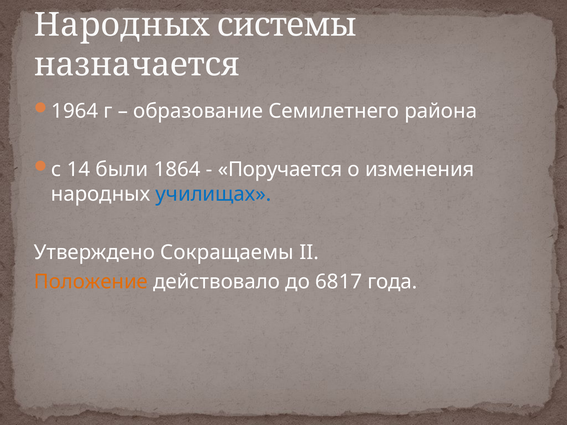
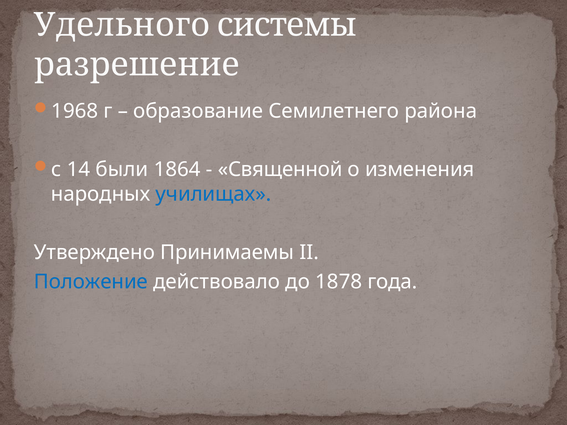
Народных at (122, 25): Народных -> Удельного
назначается: назначается -> разрешение
1964: 1964 -> 1968
Поручается: Поручается -> Священной
Сокращаемы: Сокращаемы -> Принимаемы
Положение colour: orange -> blue
6817: 6817 -> 1878
